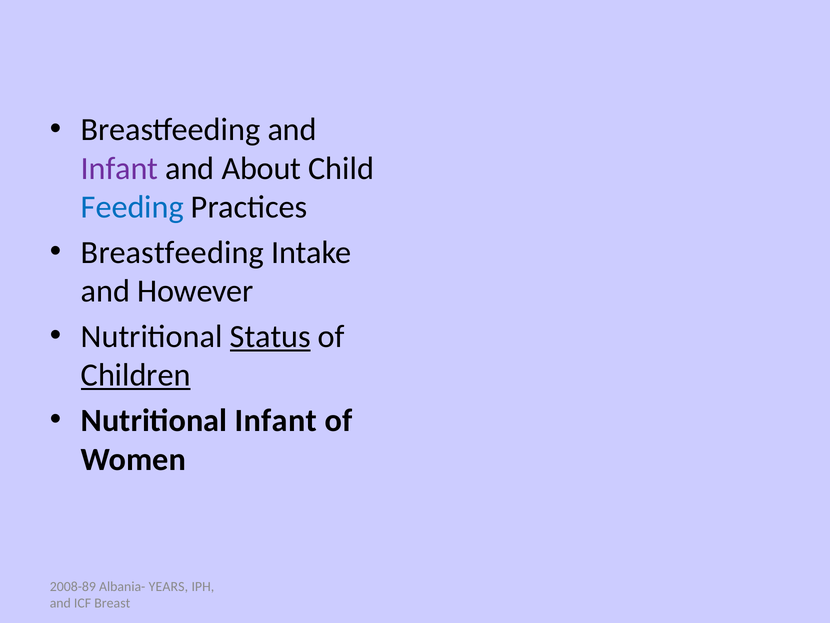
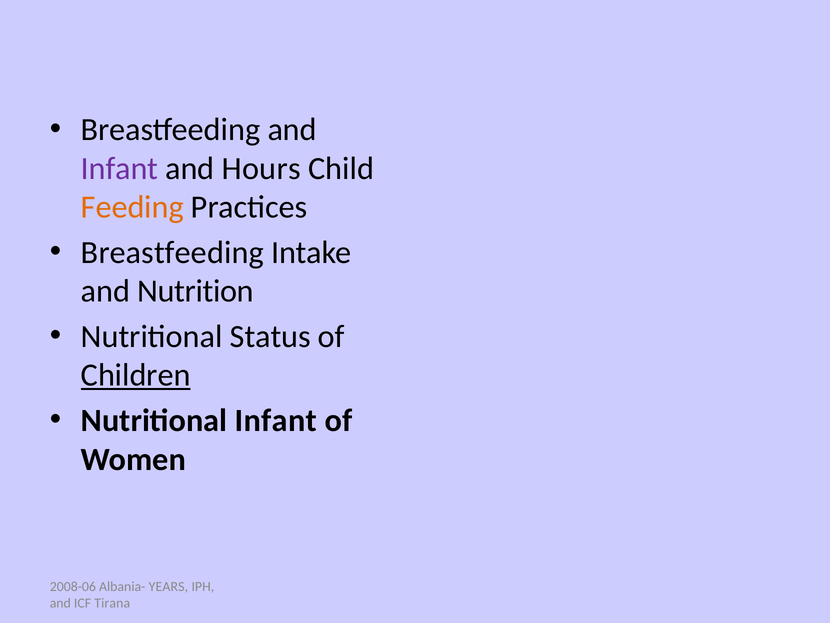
About: About -> Hours
Feeding colour: blue -> orange
However: However -> Nutrition
Status underline: present -> none
2008-89: 2008-89 -> 2008-06
Breast: Breast -> Tirana
